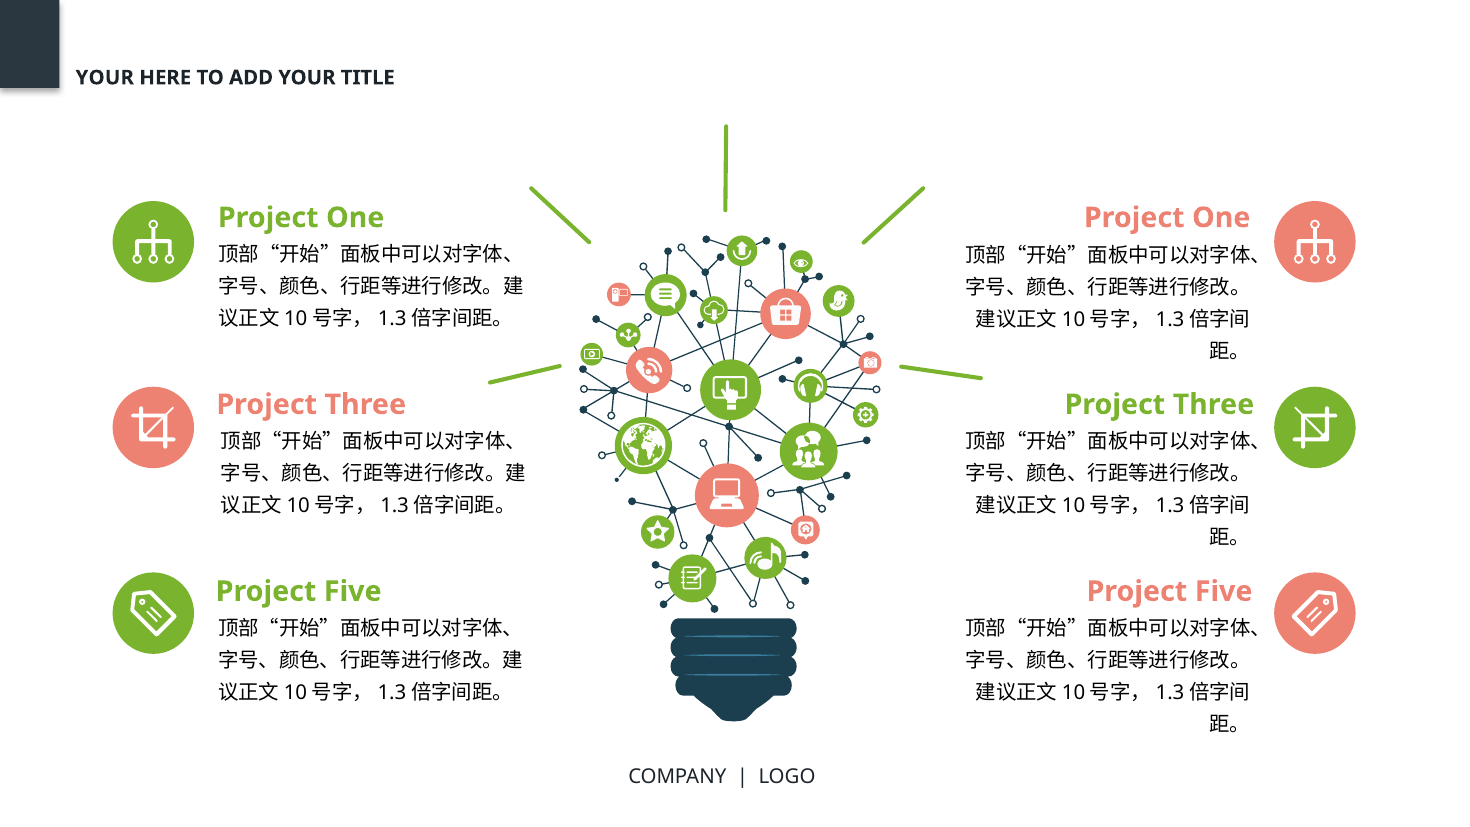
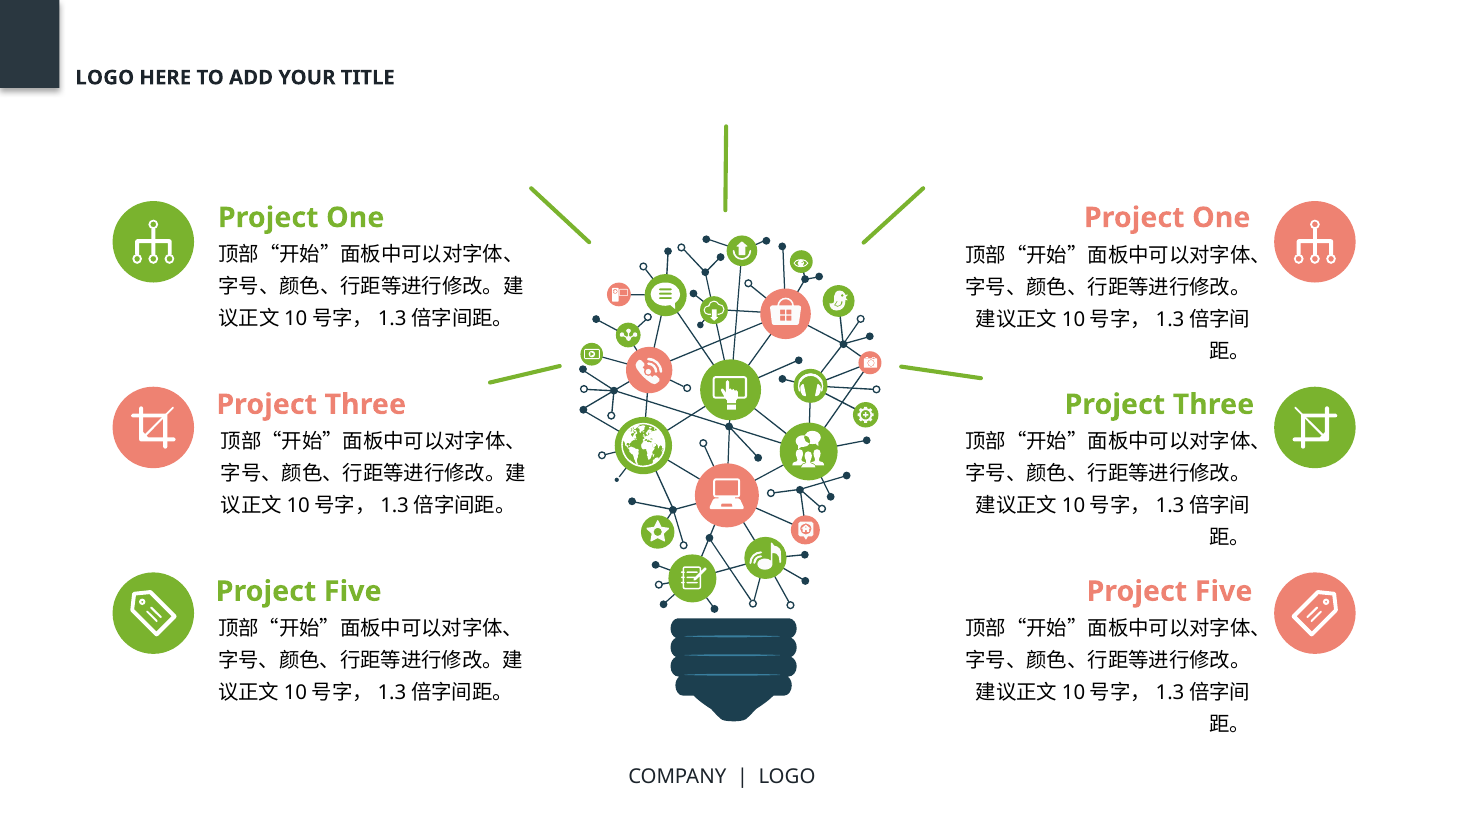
YOUR at (105, 78): YOUR -> LOGO
